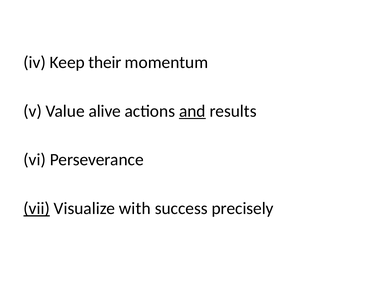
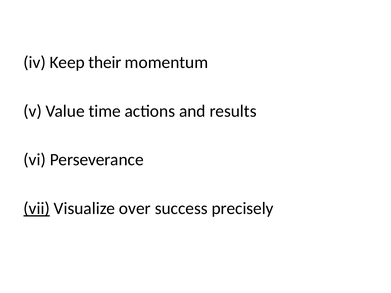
alive: alive -> time
and underline: present -> none
with: with -> over
